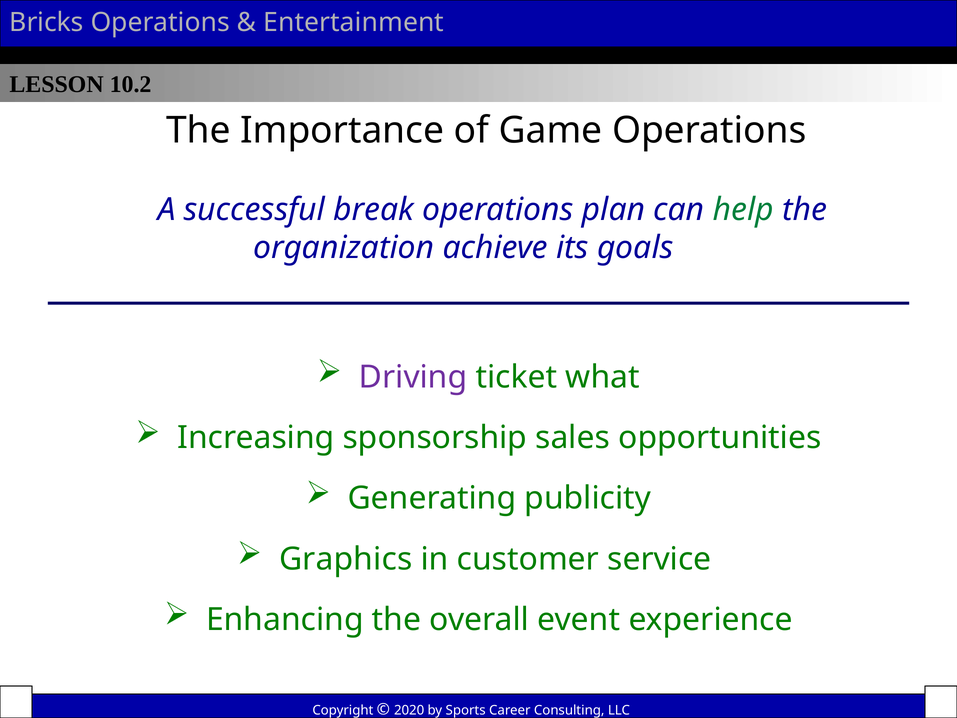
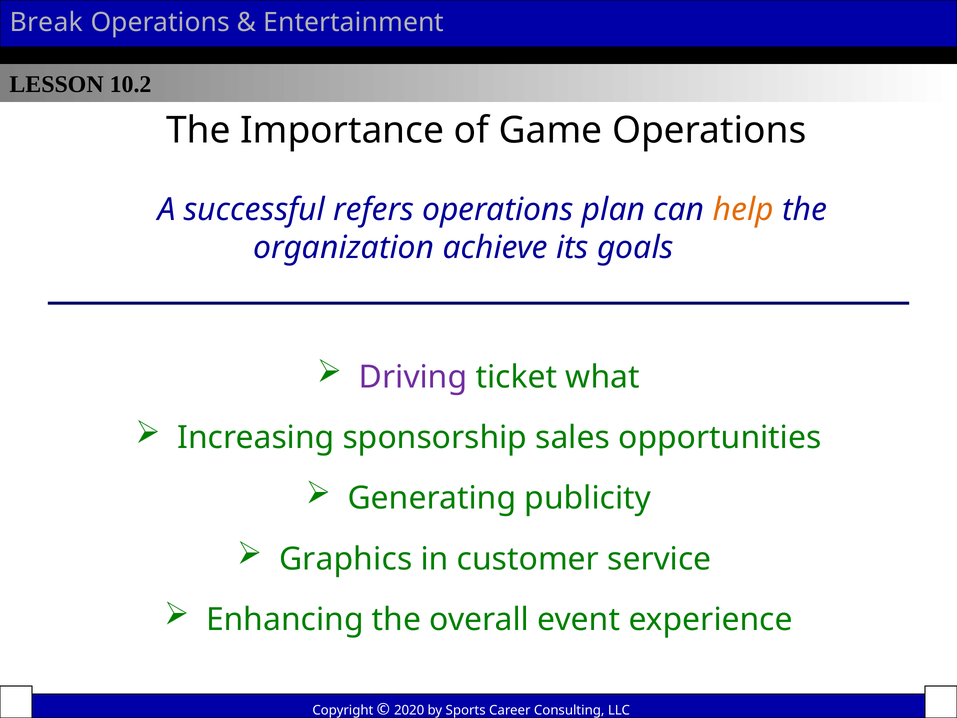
Bricks: Bricks -> Break
break: break -> refers
help colour: green -> orange
